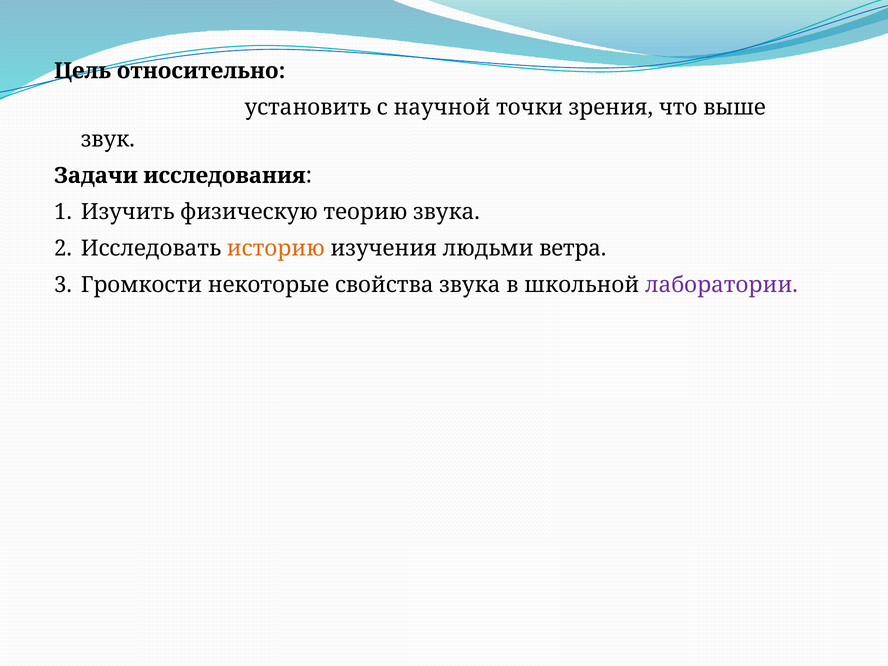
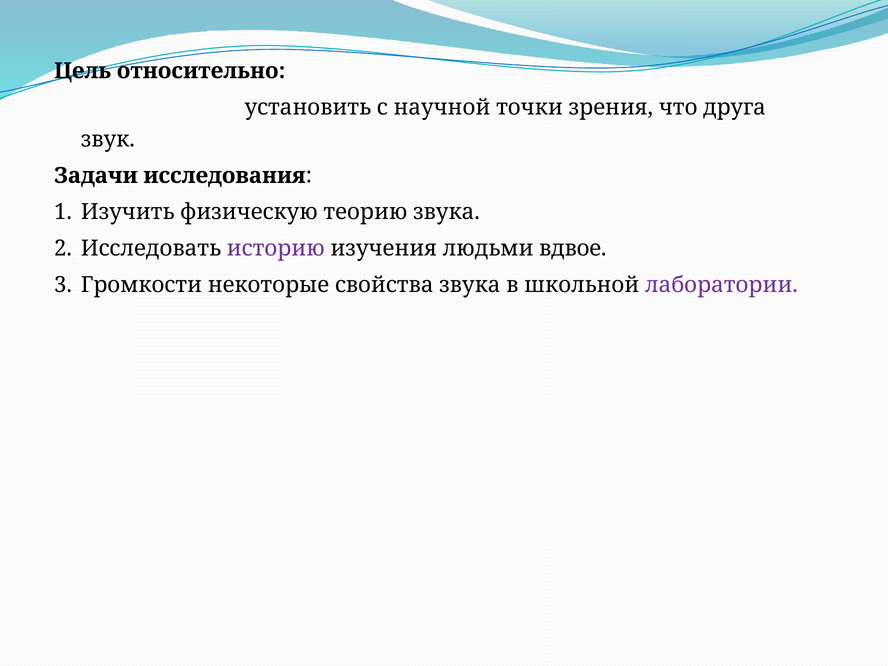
выше: выше -> друга
историю colour: orange -> purple
ветра: ветра -> вдвое
